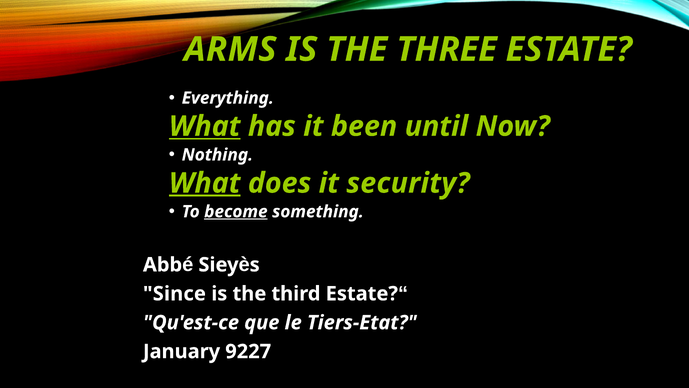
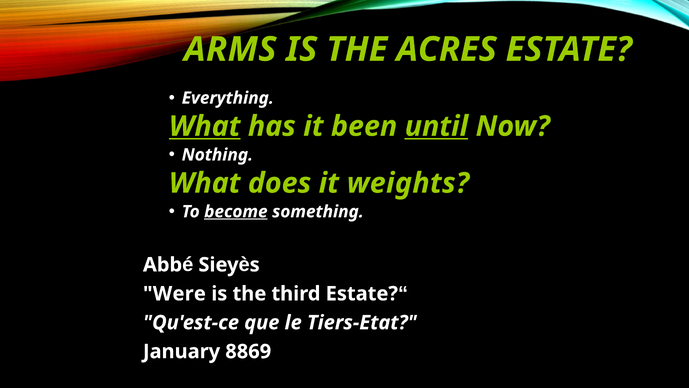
THREE: THREE -> ACRES
until underline: none -> present
What at (205, 183) underline: present -> none
security: security -> weights
Since: Since -> Were
9227: 9227 -> 8869
